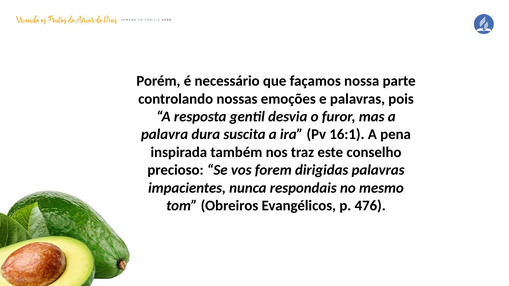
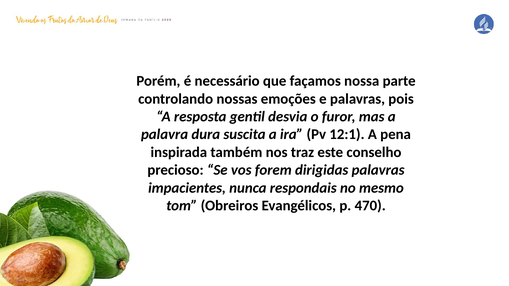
16:1: 16:1 -> 12:1
476: 476 -> 470
